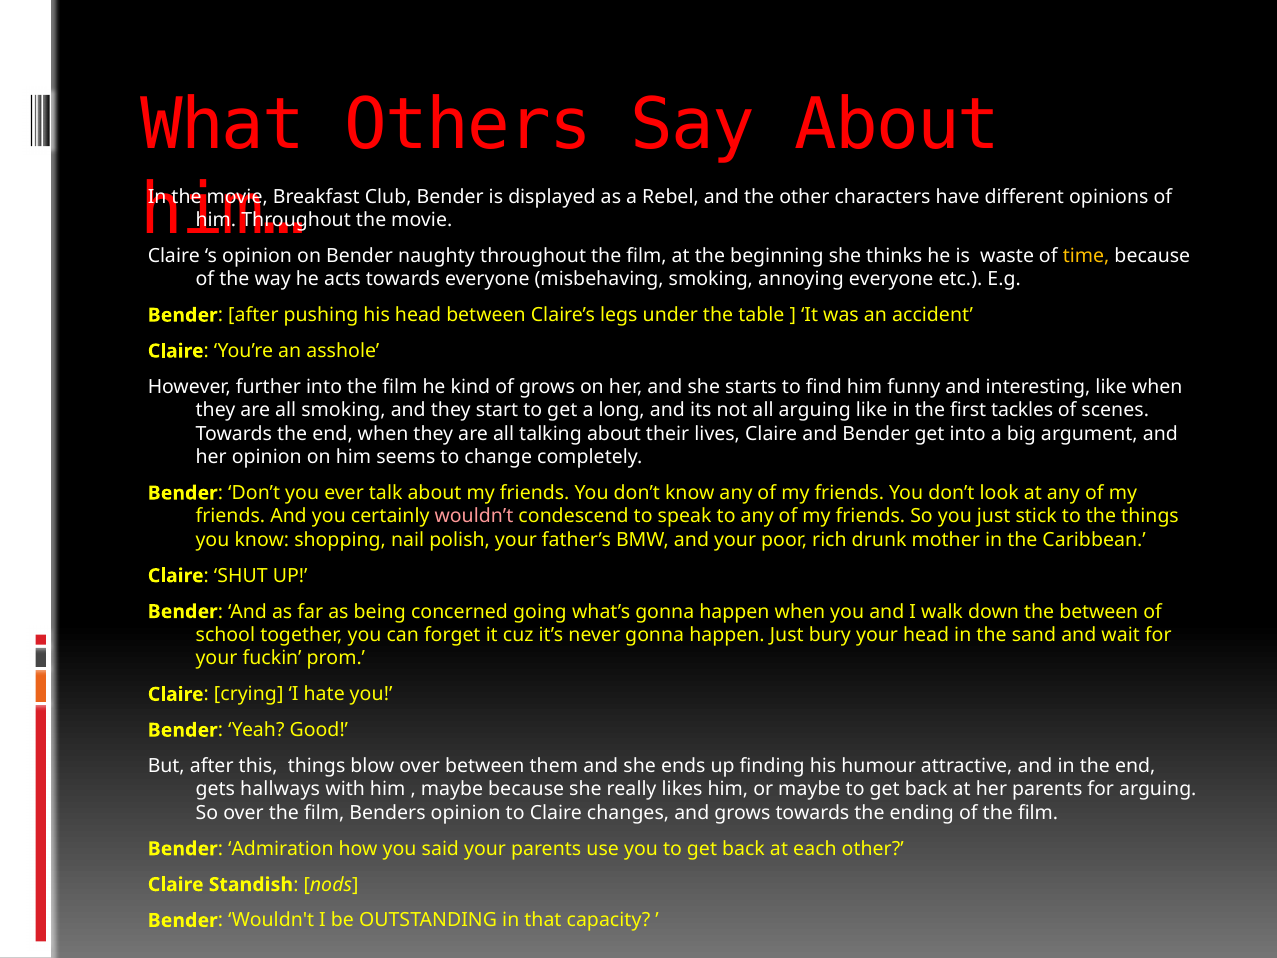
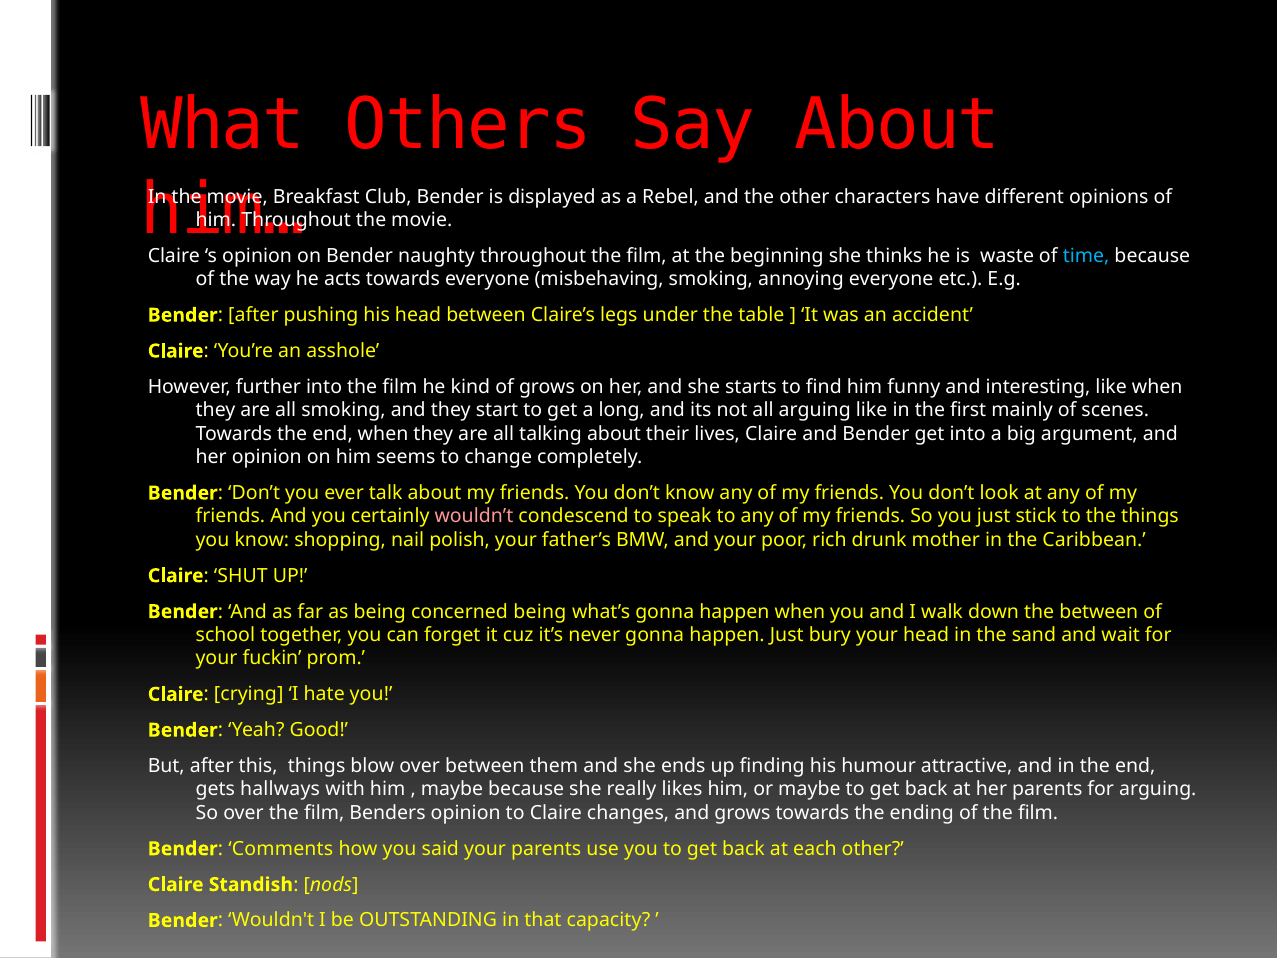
time colour: yellow -> light blue
tackles: tackles -> mainly
concerned going: going -> being
Admiration: Admiration -> Comments
